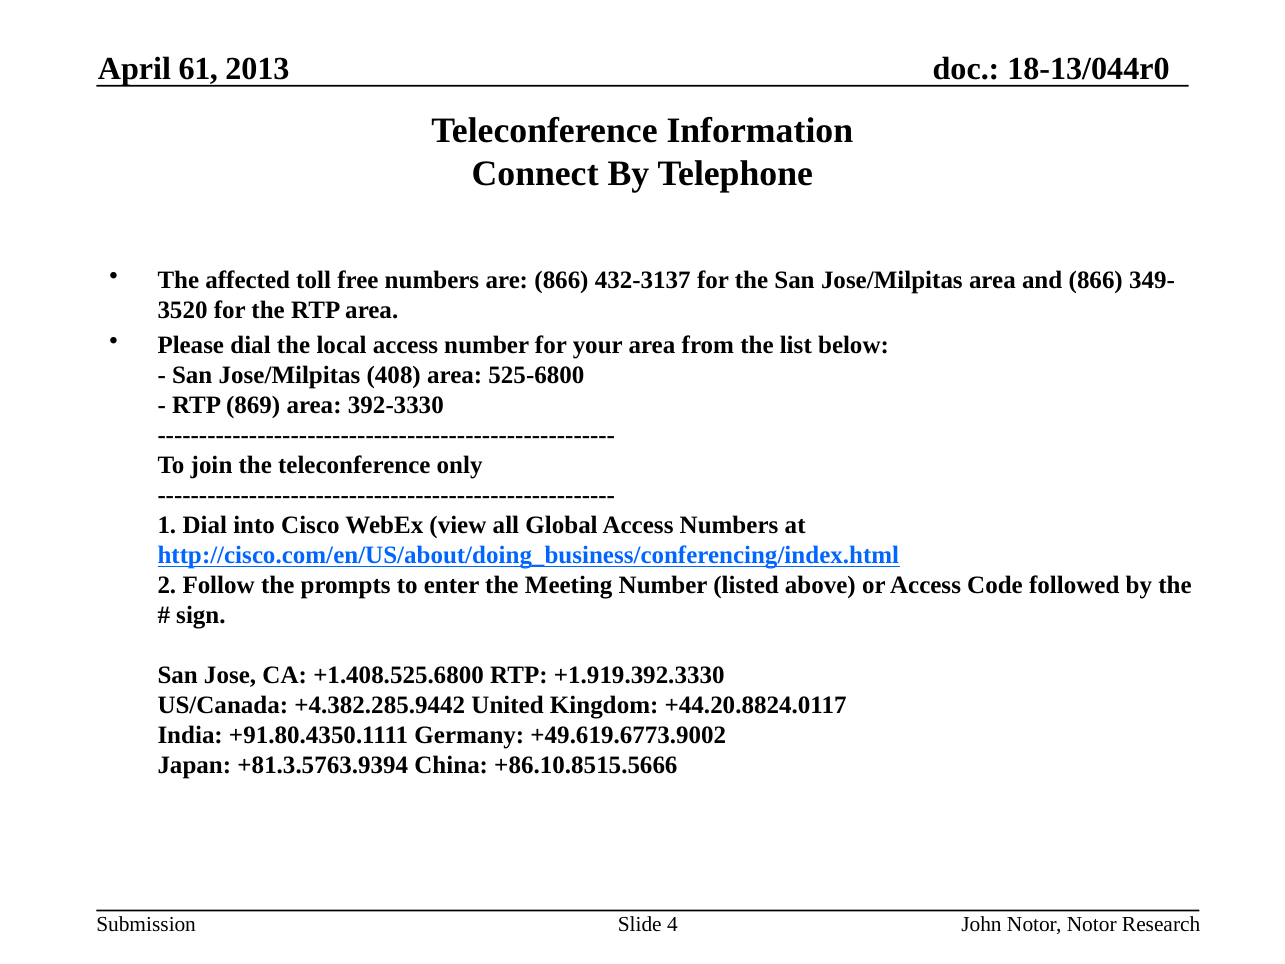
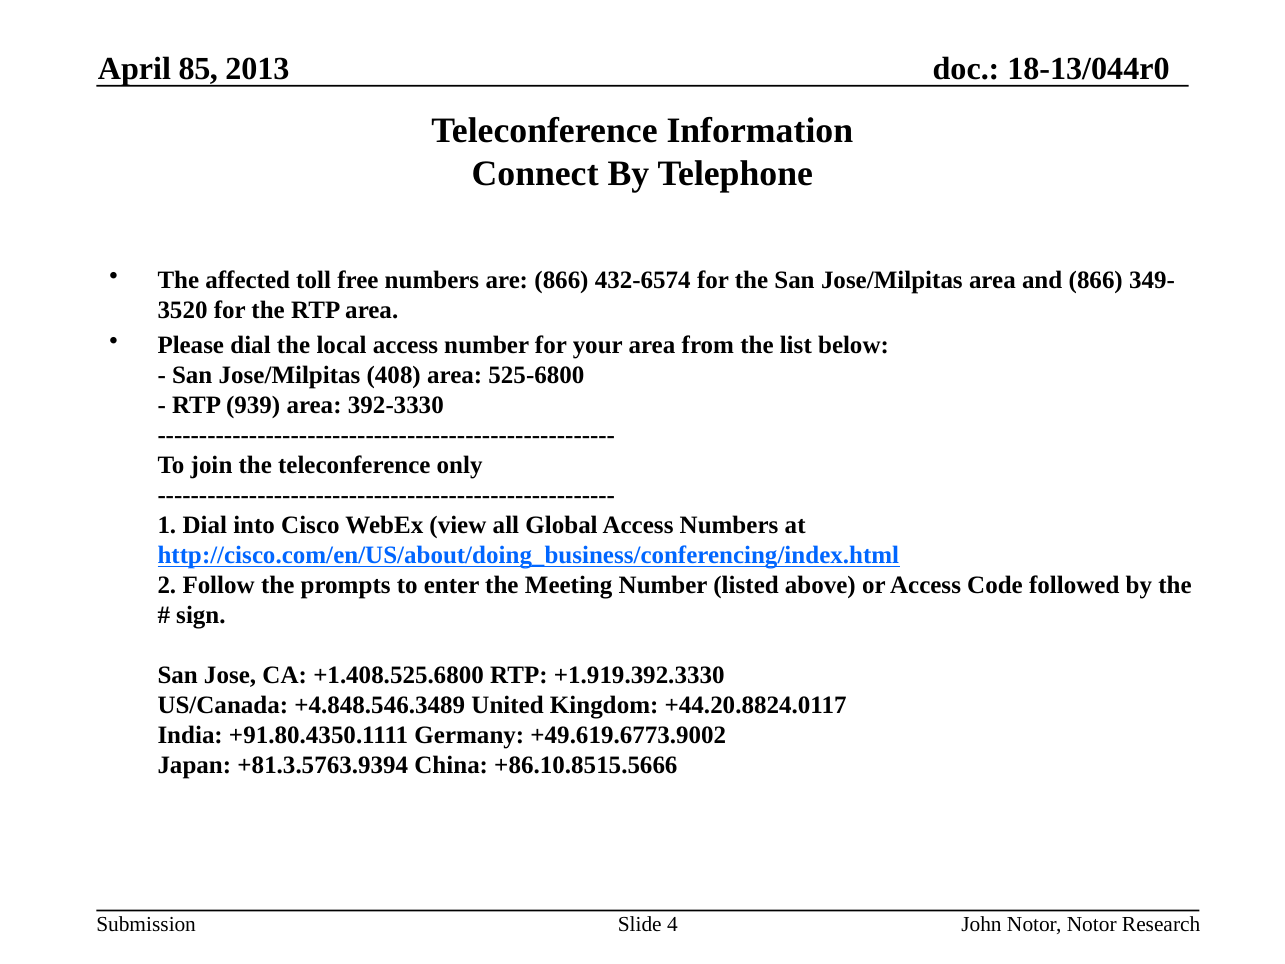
61: 61 -> 85
432-3137: 432-3137 -> 432-6574
869: 869 -> 939
+4.382.285.9442: +4.382.285.9442 -> +4.848.546.3489
